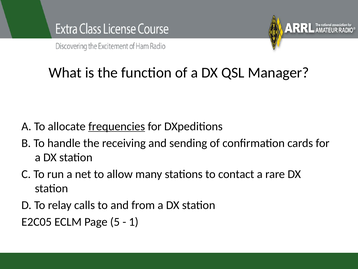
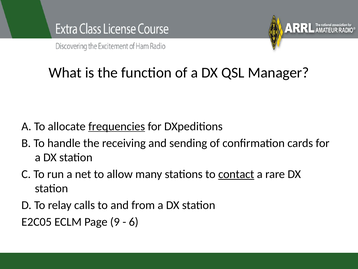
contact underline: none -> present
5: 5 -> 9
1: 1 -> 6
